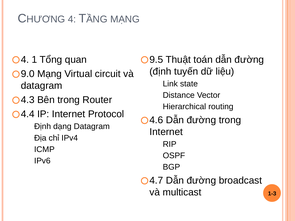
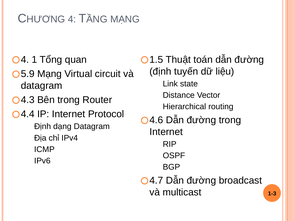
9.5: 9.5 -> 1.5
9.0: 9.0 -> 5.9
